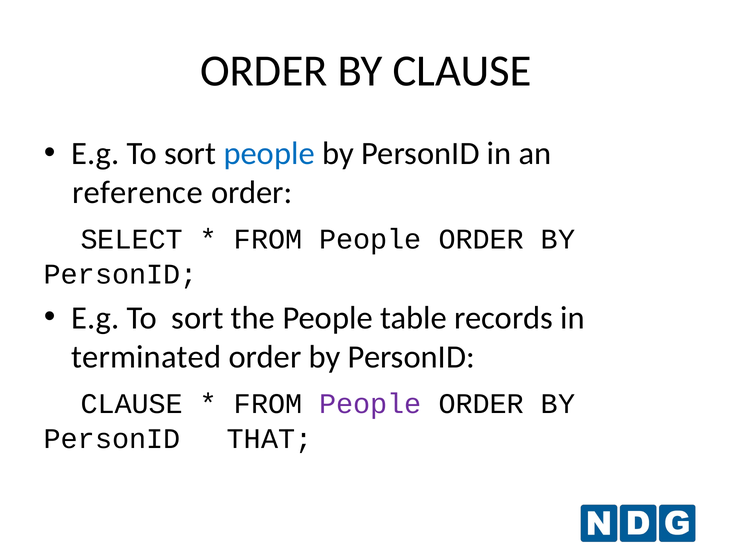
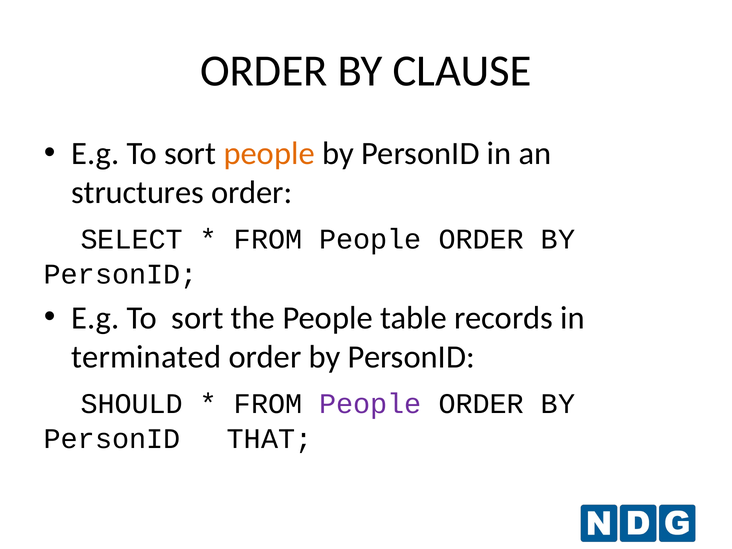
people at (269, 154) colour: blue -> orange
reference: reference -> structures
CLAUSE at (132, 404): CLAUSE -> SHOULD
